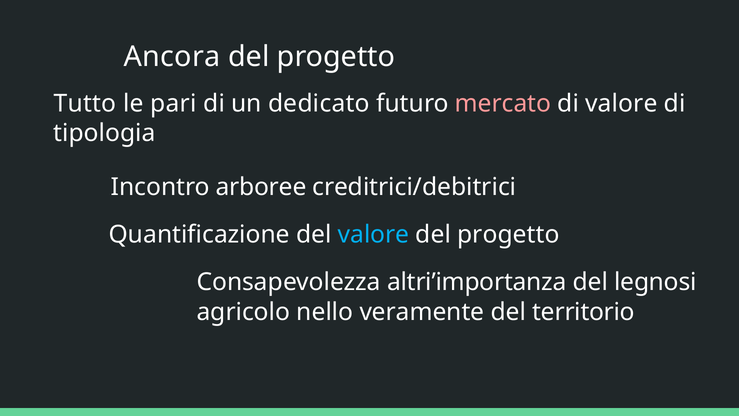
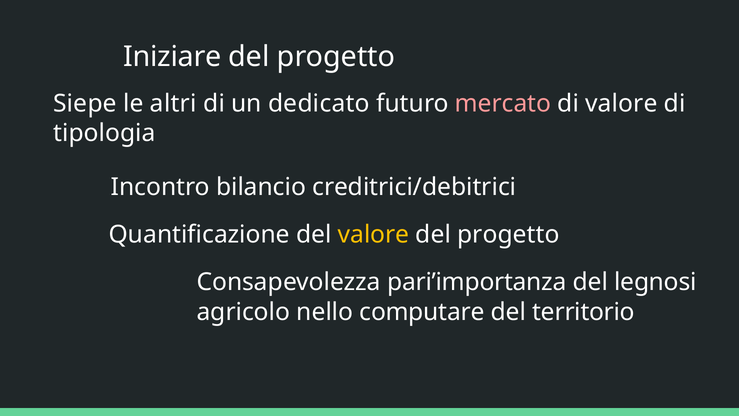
Ancora: Ancora -> Iniziare
Tutto: Tutto -> Siepe
pari: pari -> altri
arboree: arboree -> bilancio
valore at (374, 235) colour: light blue -> yellow
altri’importanza: altri’importanza -> pari’importanza
veramente: veramente -> computare
